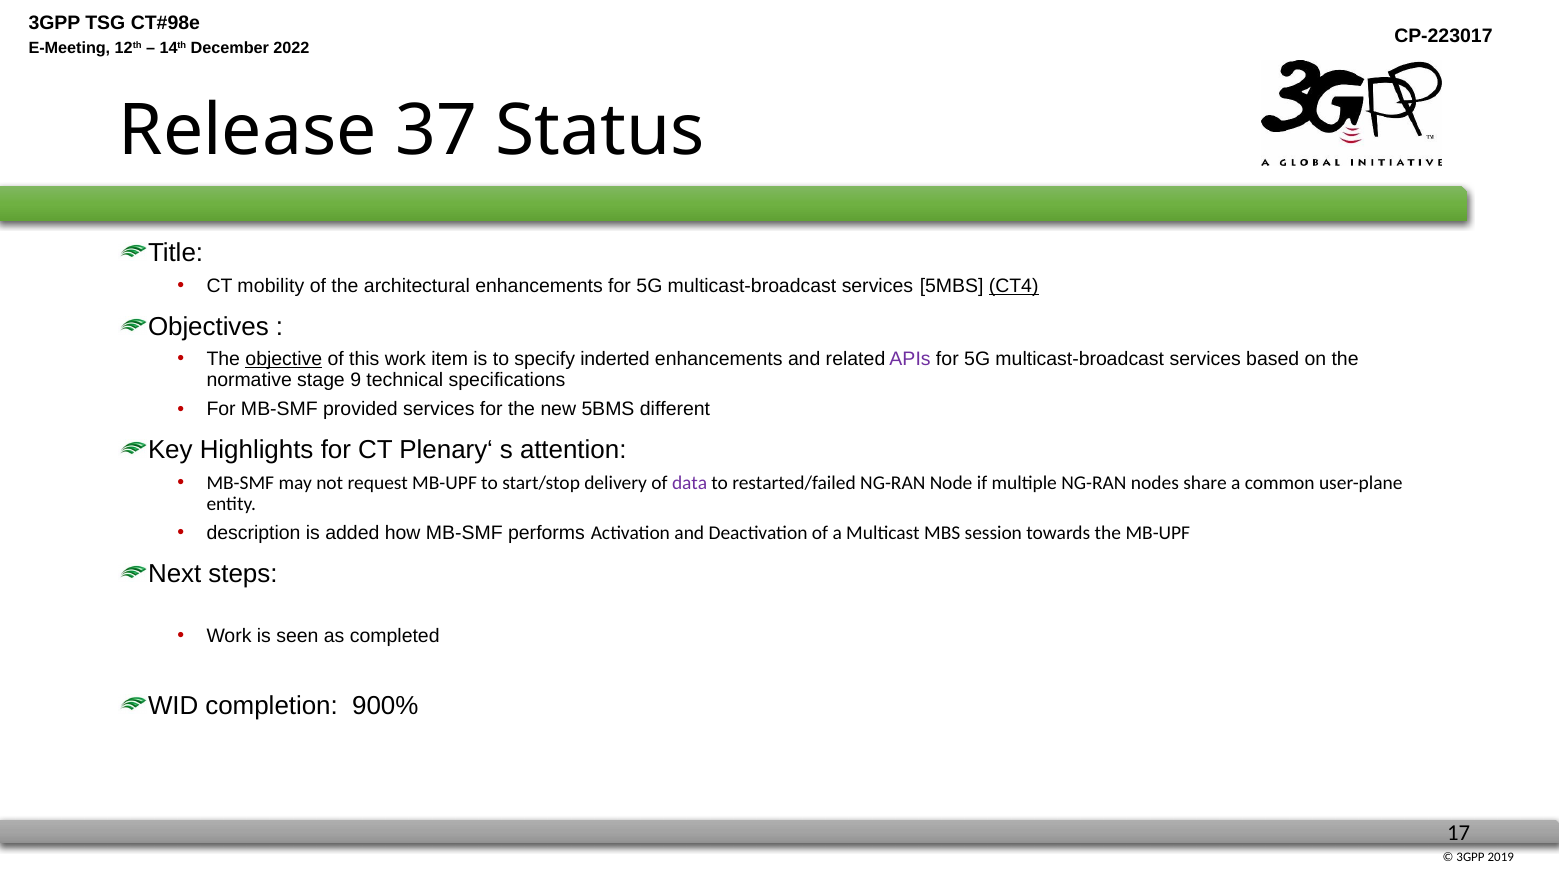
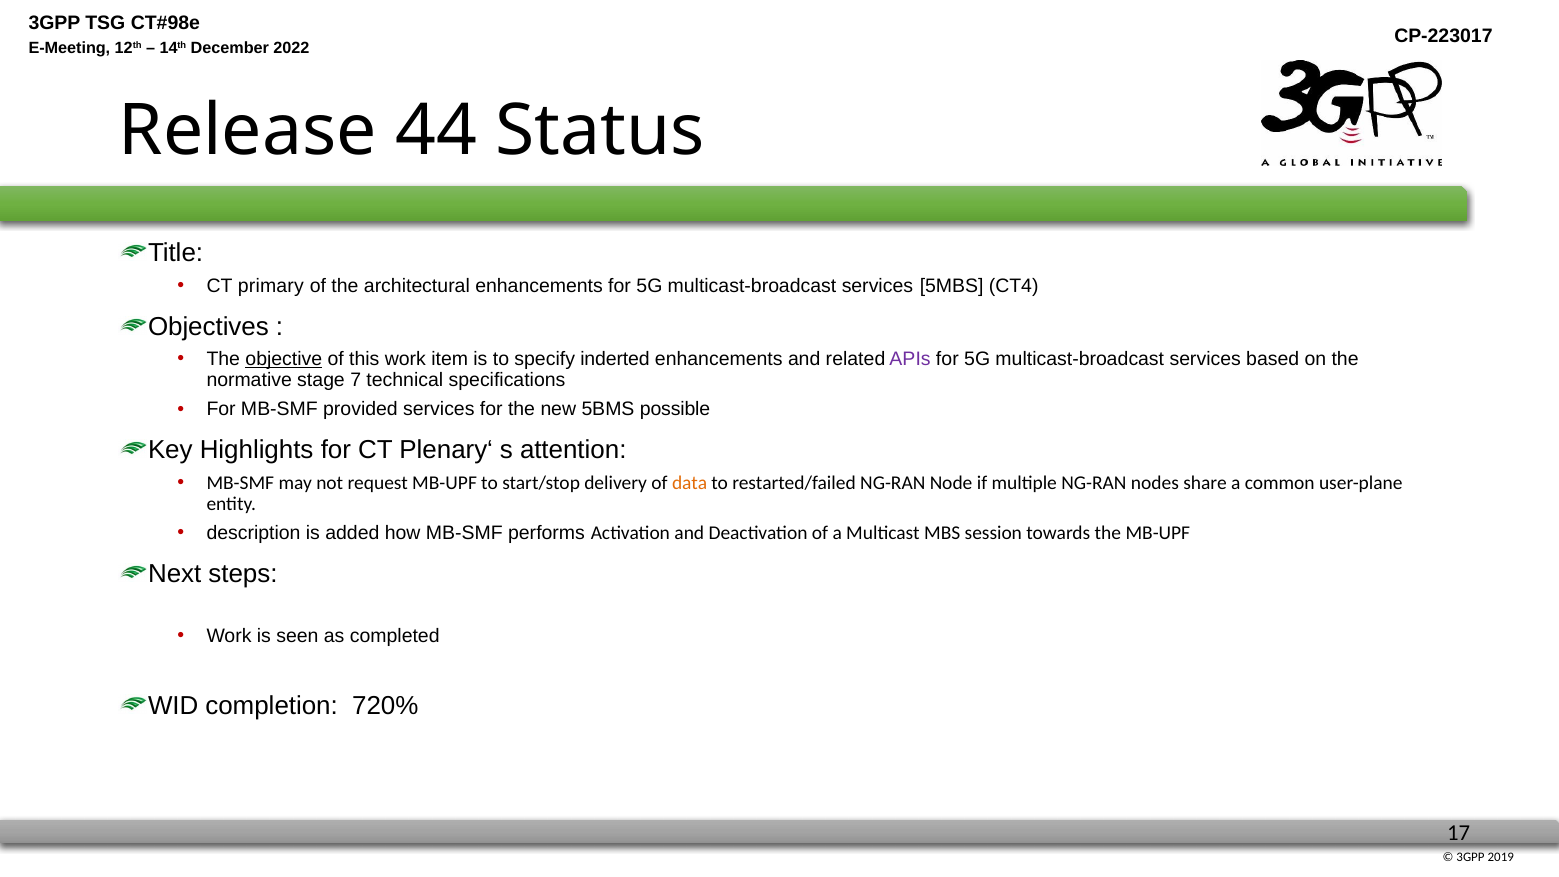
37: 37 -> 44
mobility: mobility -> primary
CT4 underline: present -> none
9: 9 -> 7
different: different -> possible
data colour: purple -> orange
900%: 900% -> 720%
